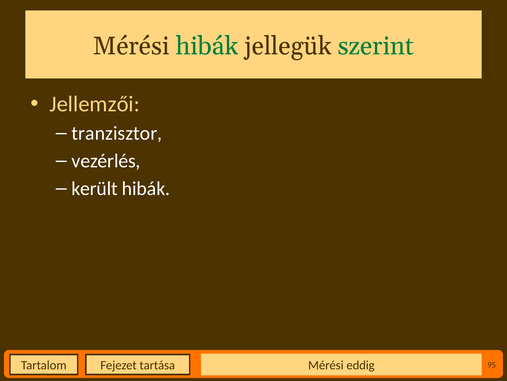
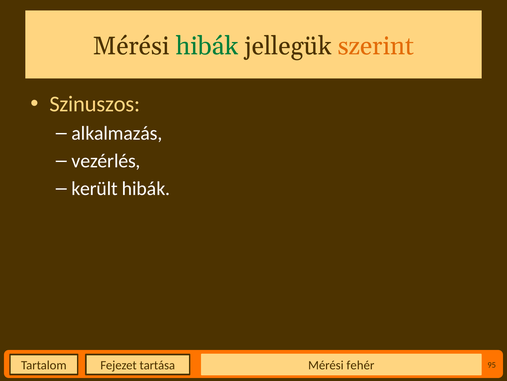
szerint colour: green -> orange
Jellemzői: Jellemzői -> Szinuszos
tranzisztor: tranzisztor -> alkalmazás
eddig: eddig -> fehér
